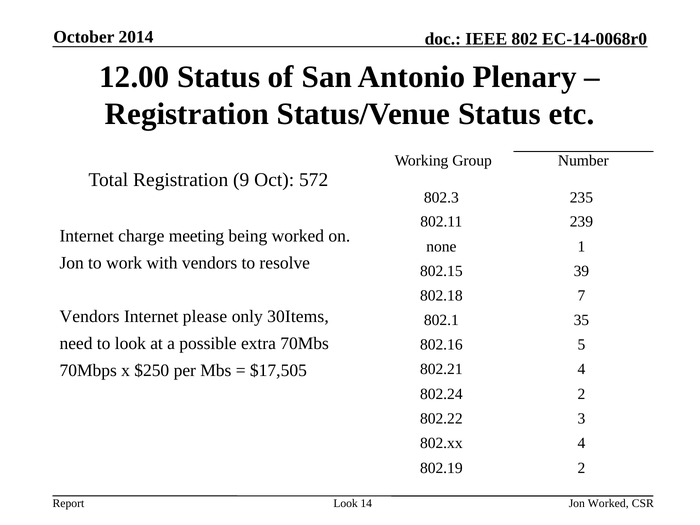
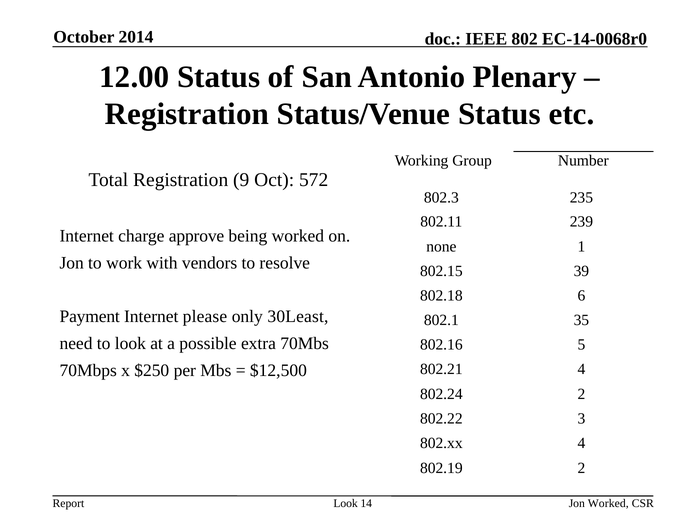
meeting: meeting -> approve
7: 7 -> 6
Vendors at (90, 317): Vendors -> Payment
30Items: 30Items -> 30Least
$17,505: $17,505 -> $12,500
